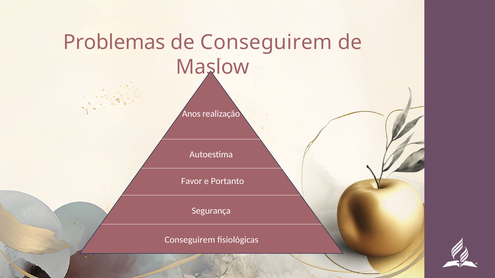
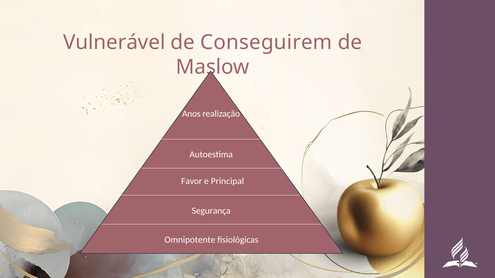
Problemas: Problemas -> Vulnerável
Portanto: Portanto -> Principal
Conseguirem at (190, 240): Conseguirem -> Omnipotente
